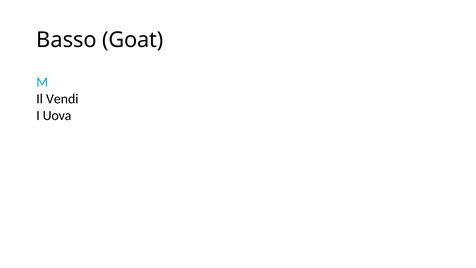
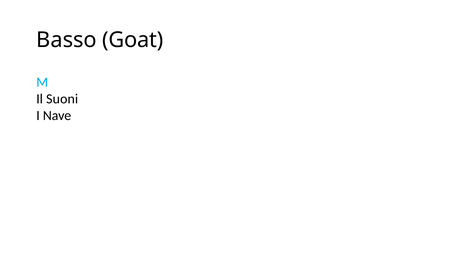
Vendi: Vendi -> Suoni
Uova: Uova -> Nave
